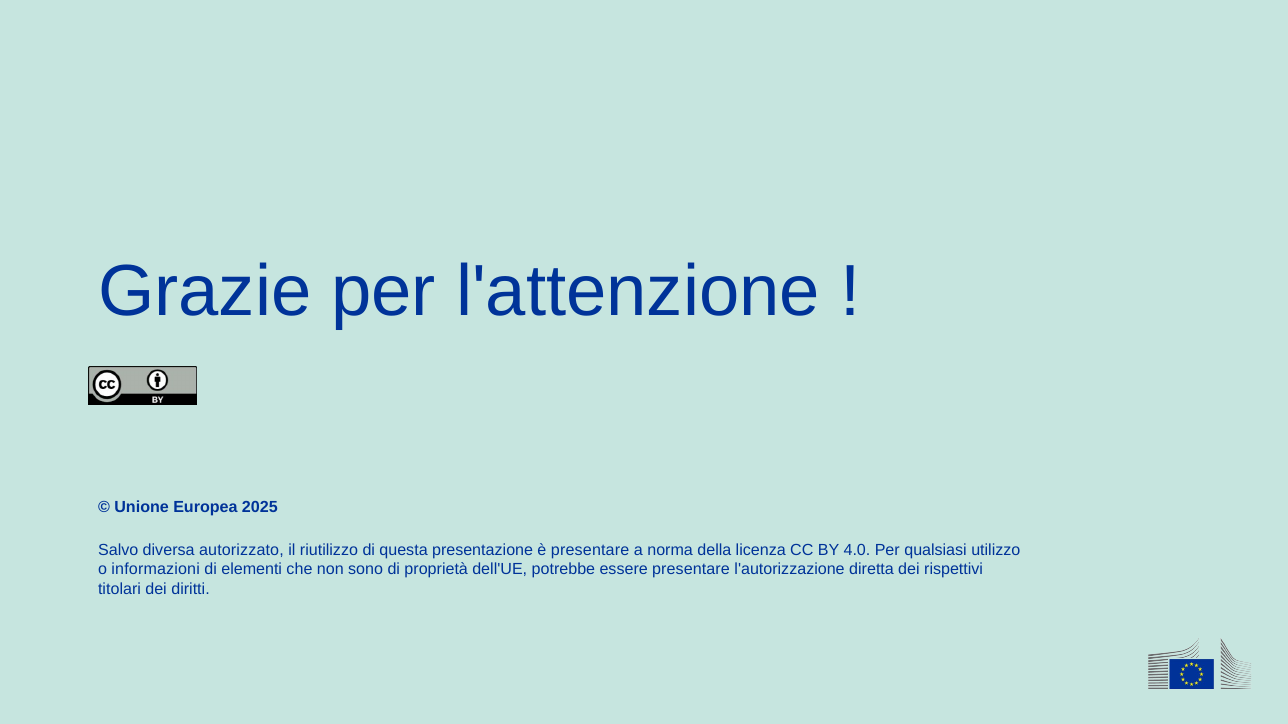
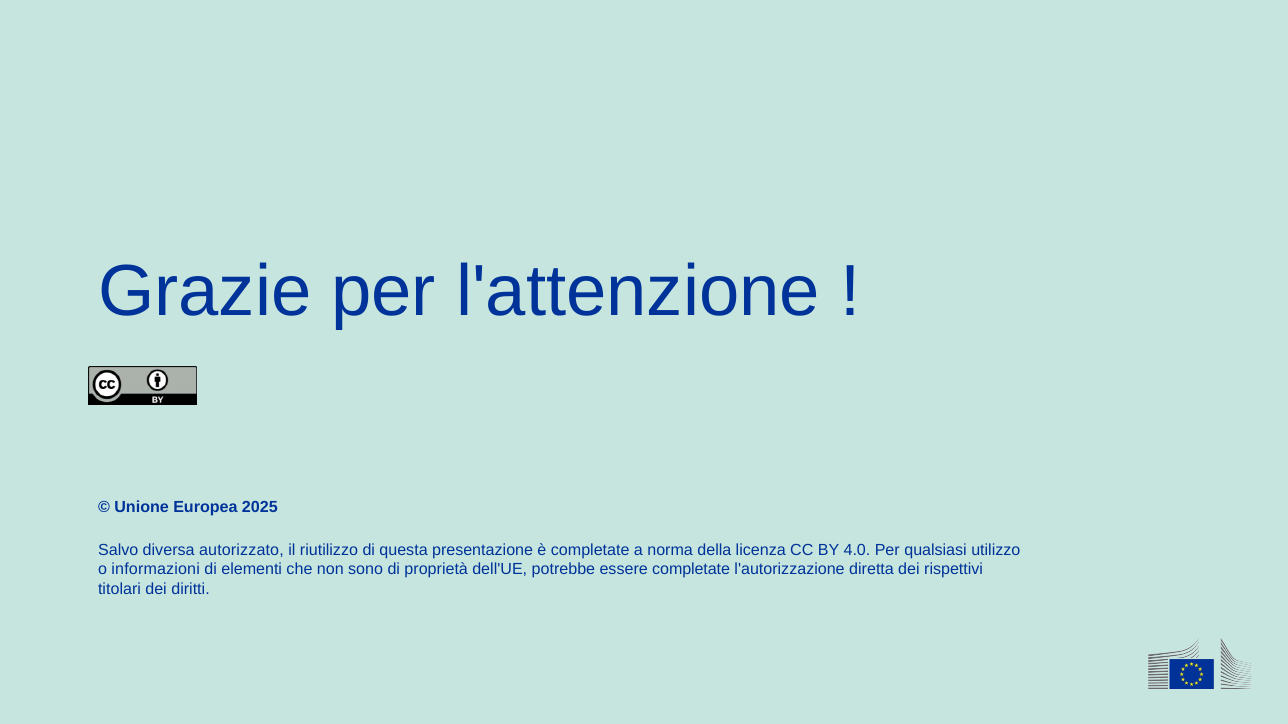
è presentare: presentare -> completate
essere presentare: presentare -> completate
